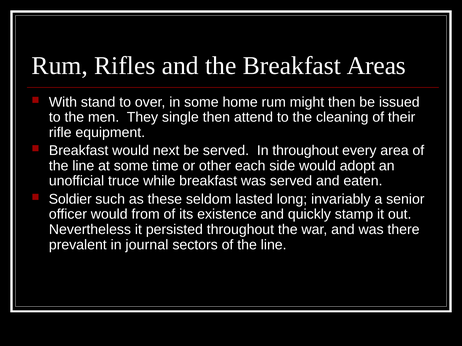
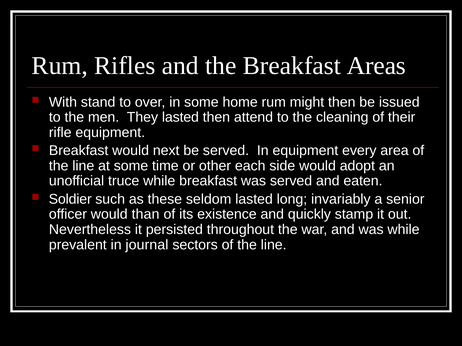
They single: single -> lasted
In throughout: throughout -> equipment
from: from -> than
was there: there -> while
